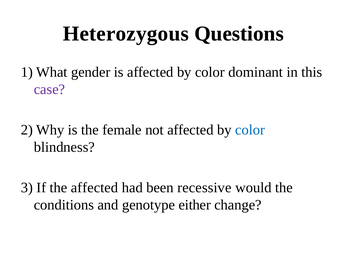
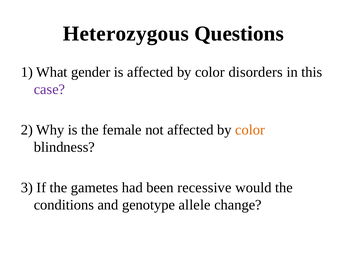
dominant: dominant -> disorders
color at (250, 130) colour: blue -> orange
the affected: affected -> gametes
either: either -> allele
